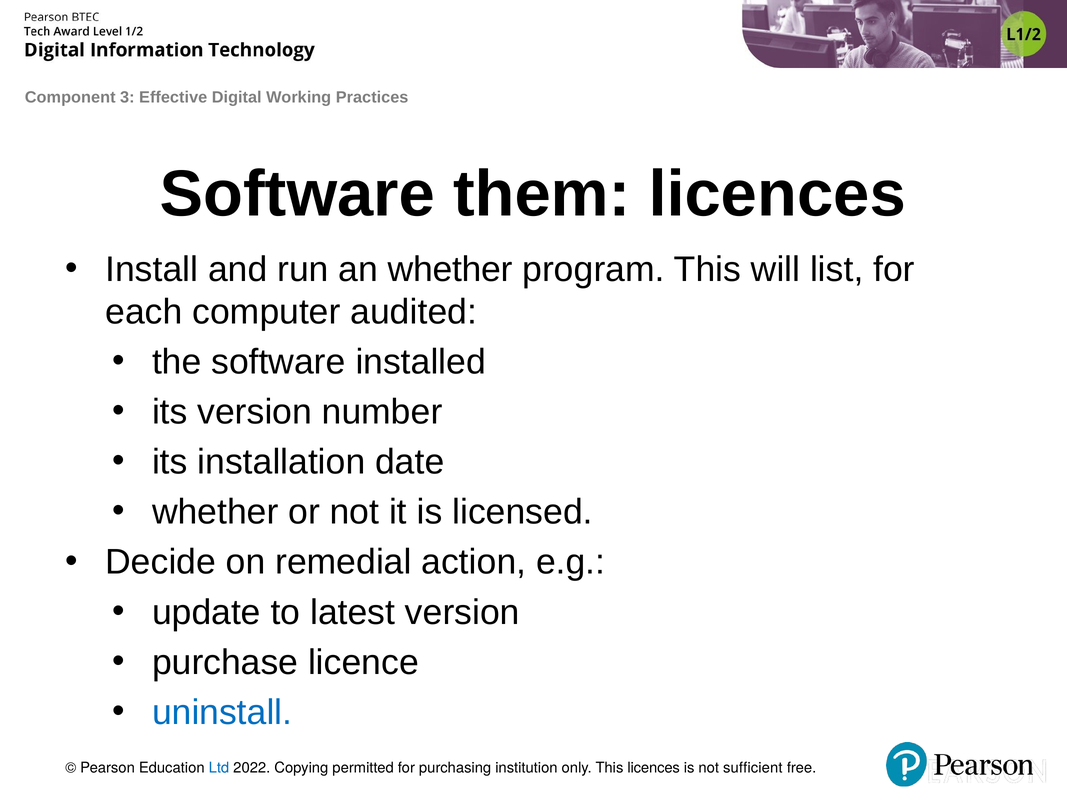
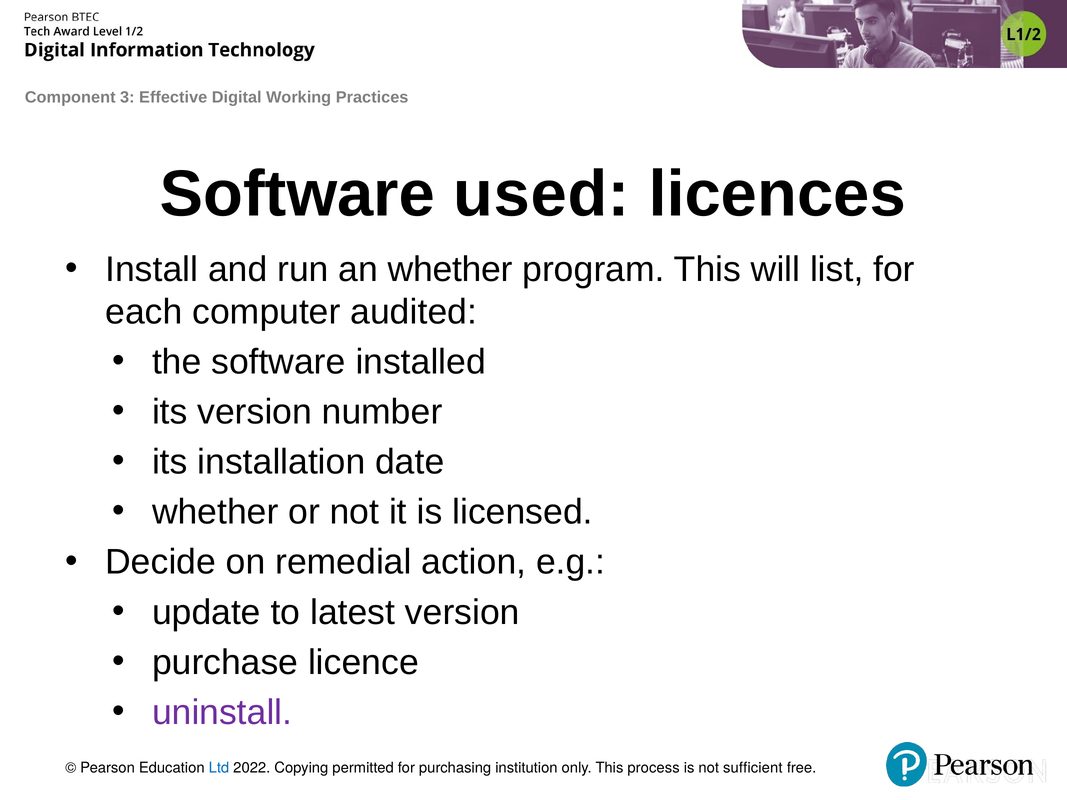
them: them -> used
uninstall colour: blue -> purple
This licences: licences -> process
